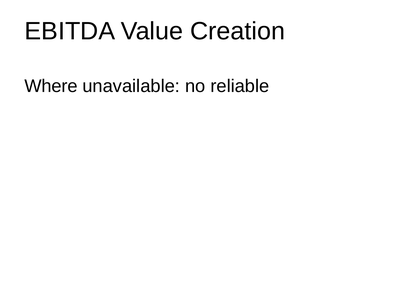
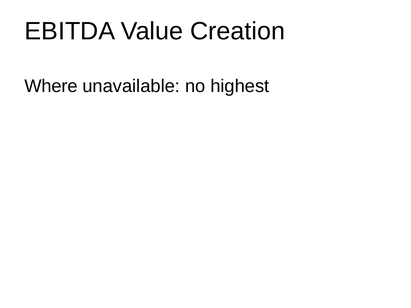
reliable: reliable -> highest
